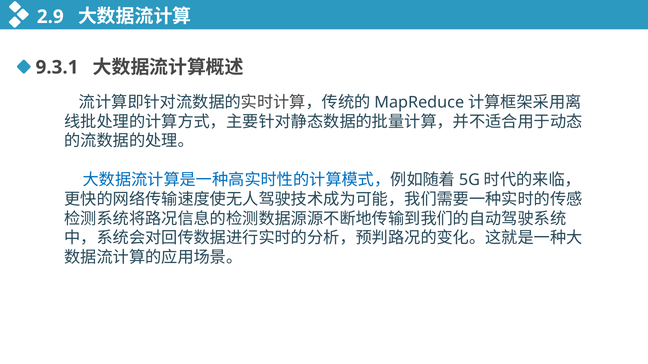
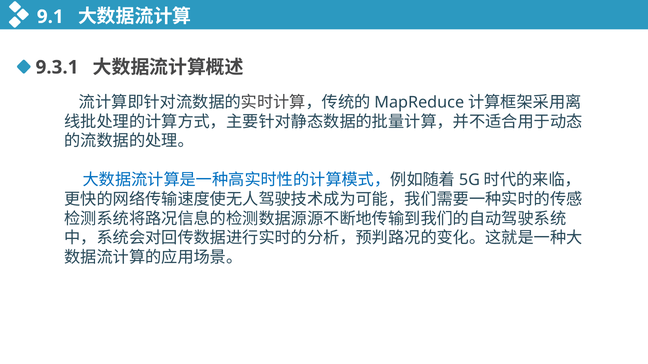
2.9: 2.9 -> 9.1
